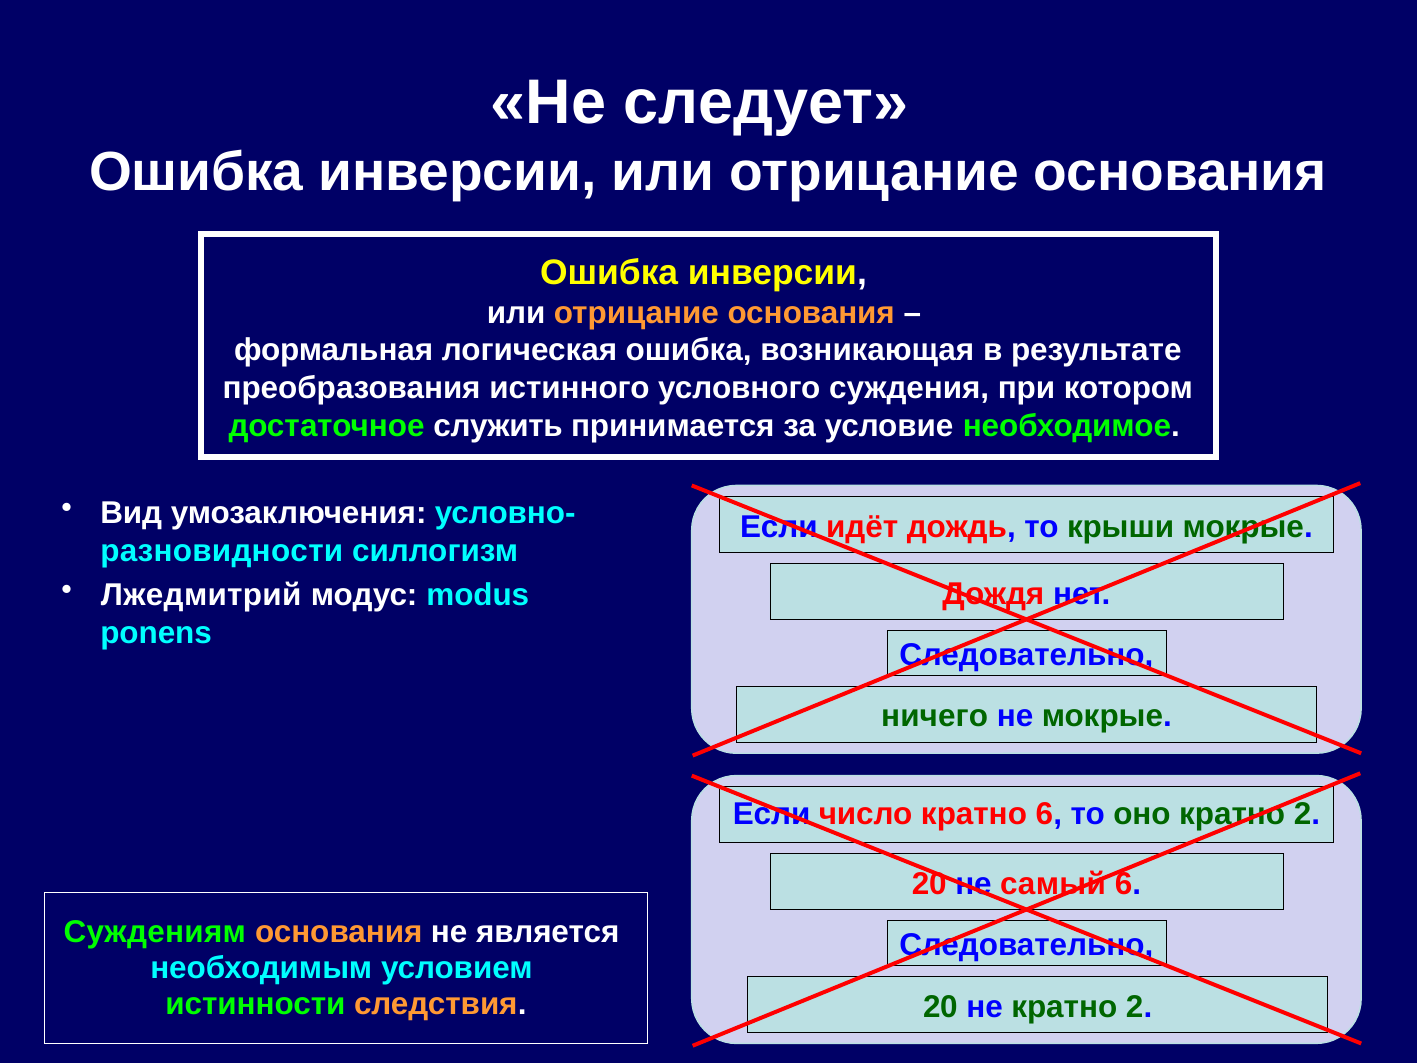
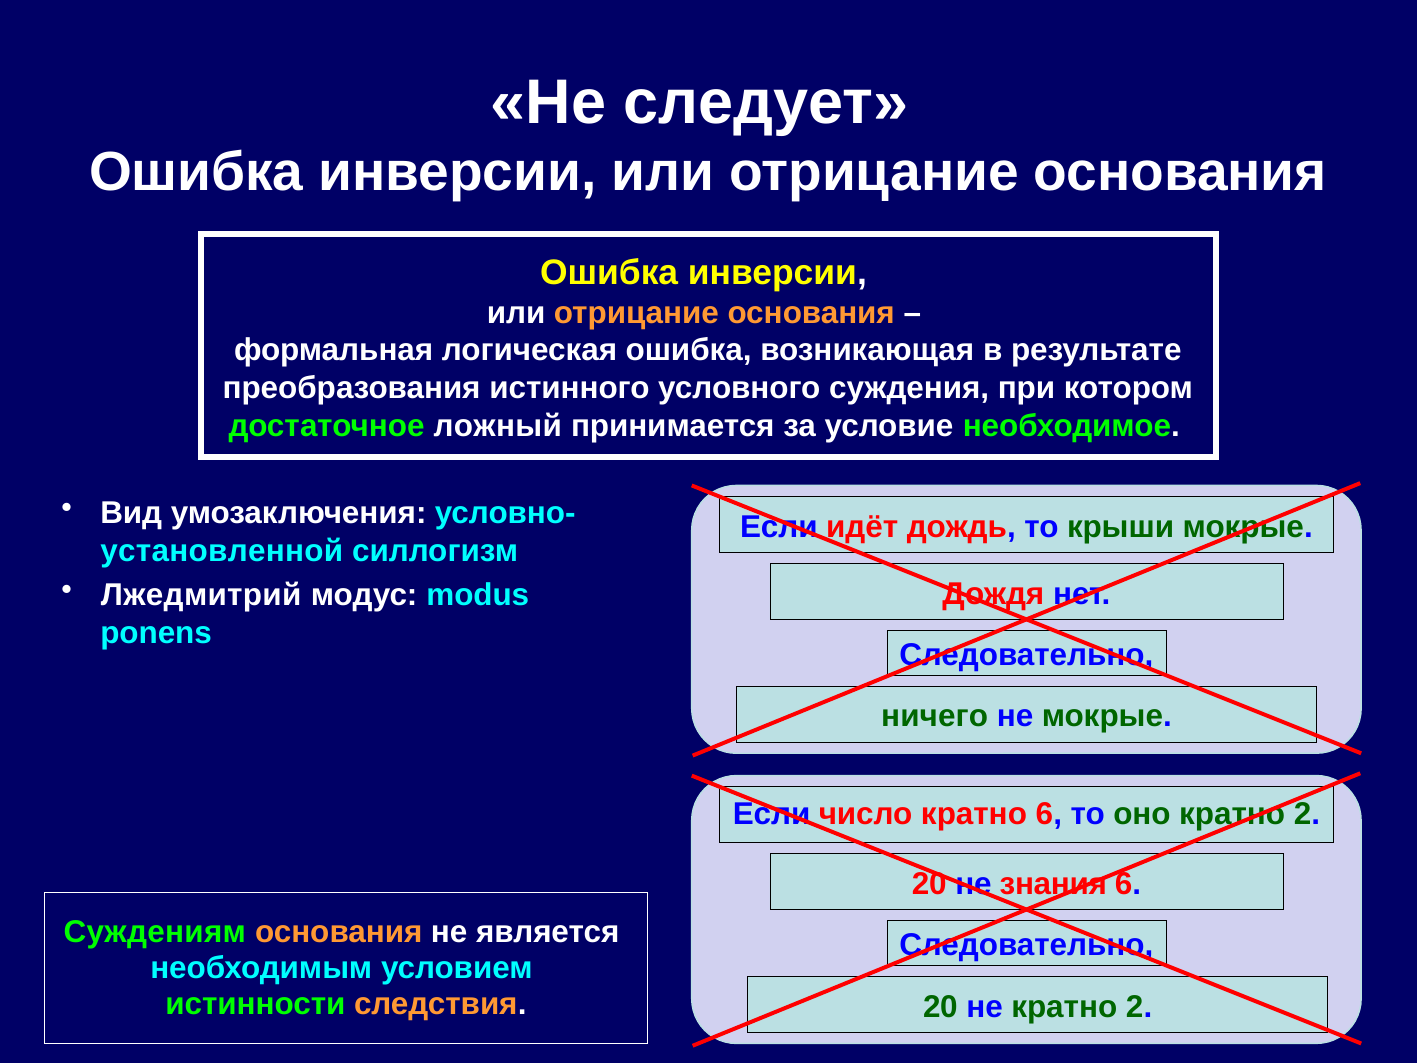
служить: служить -> ложный
разновидности: разновидности -> установленной
самый: самый -> знания
